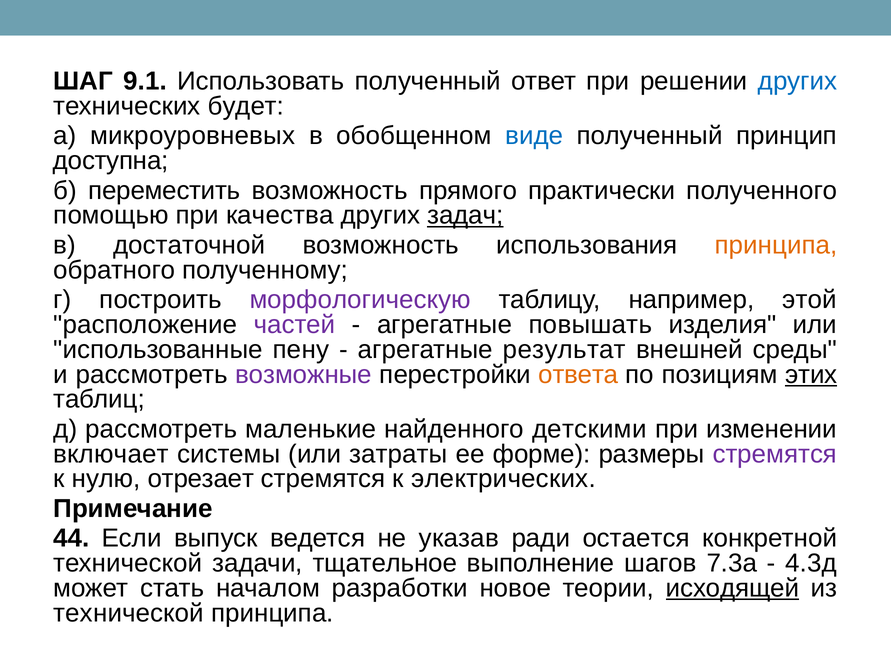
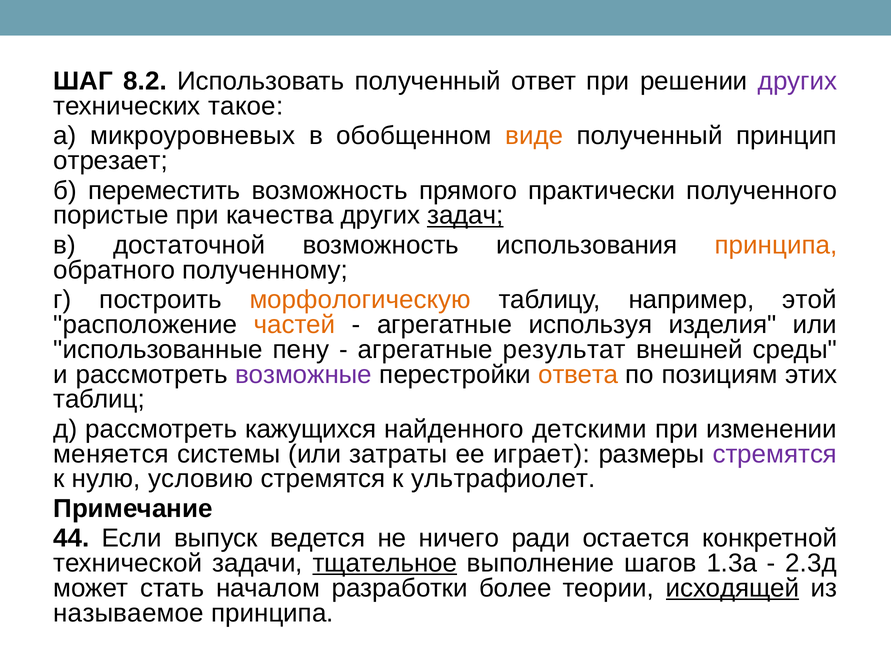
9.1: 9.1 -> 8.2
других at (798, 81) colour: blue -> purple
будет: будет -> такое
виде colour: blue -> orange
доступна: доступна -> отрезает
помощью: помощью -> пористые
морфологическую colour: purple -> orange
частей colour: purple -> orange
повышать: повышать -> используя
этих underline: present -> none
маленькие: маленькие -> кажущихся
включает: включает -> меняется
форме: форме -> играет
отрезает: отрезает -> условию
электрических: электрических -> ультрафиолет
указав: указав -> ничего
тщательное underline: none -> present
7.3а: 7.3а -> 1.3а
4.3д: 4.3д -> 2.3д
новое: новое -> более
технической at (129, 613): технической -> называемое
